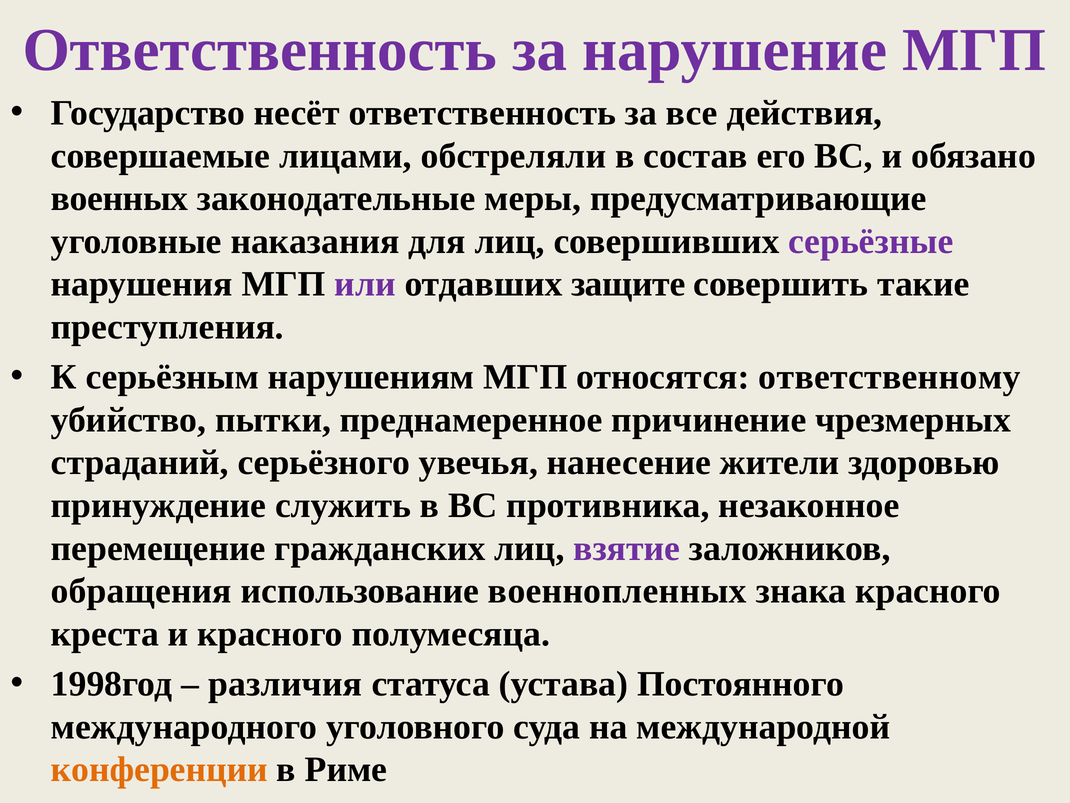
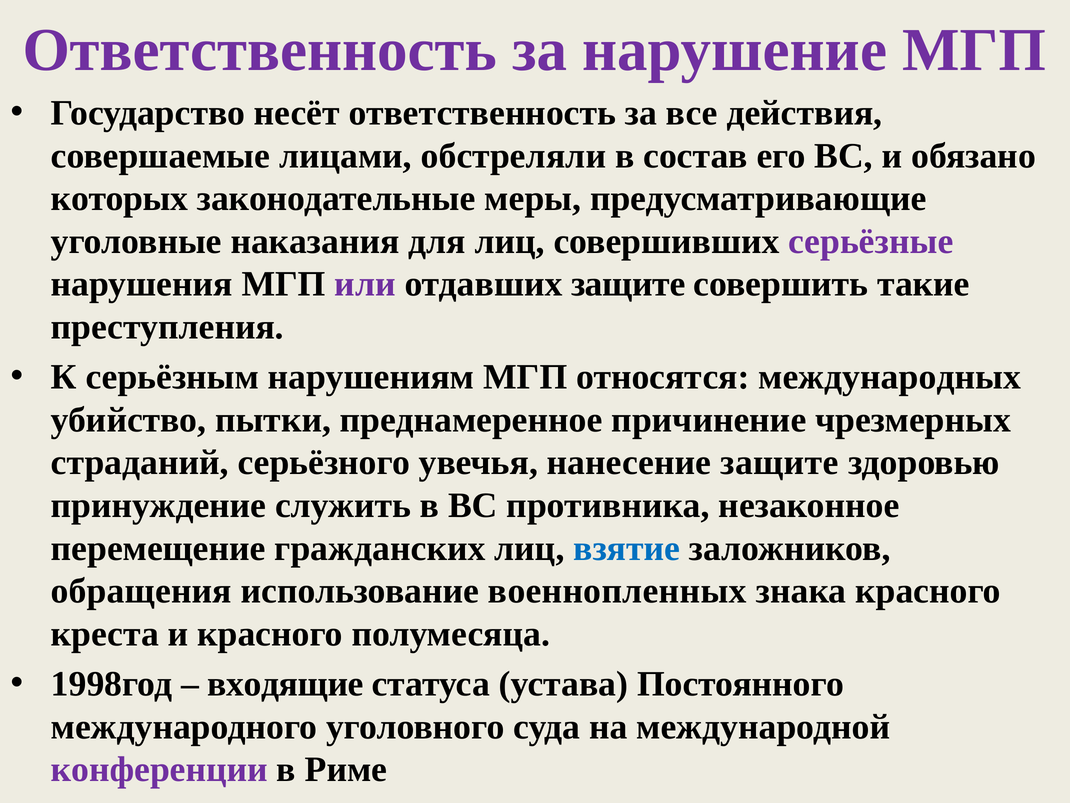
военных: военных -> которых
ответственному: ответственному -> международных
нанесение жители: жители -> защите
взятие colour: purple -> blue
различия: различия -> входящие
конференции colour: orange -> purple
